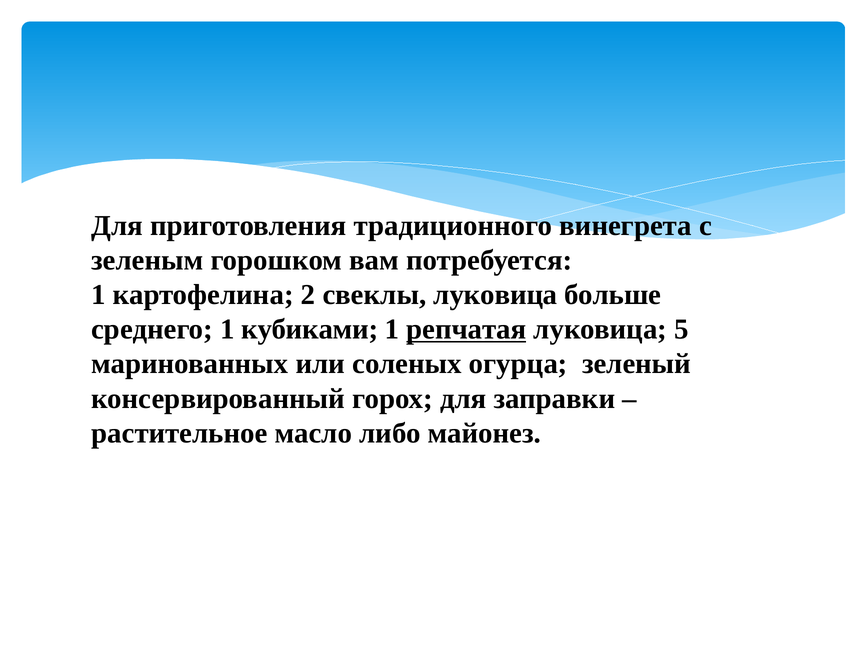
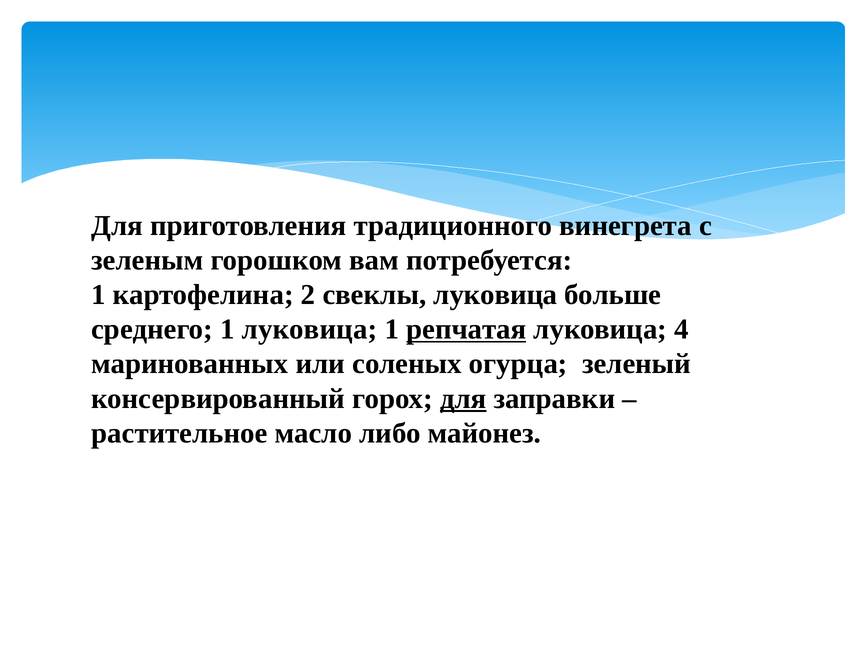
1 кубиками: кубиками -> луковица
5: 5 -> 4
для at (463, 399) underline: none -> present
